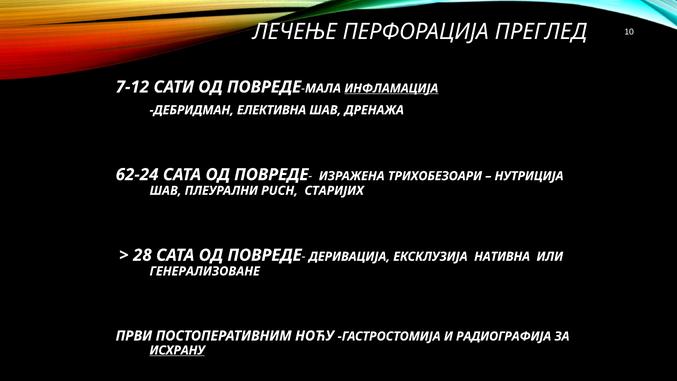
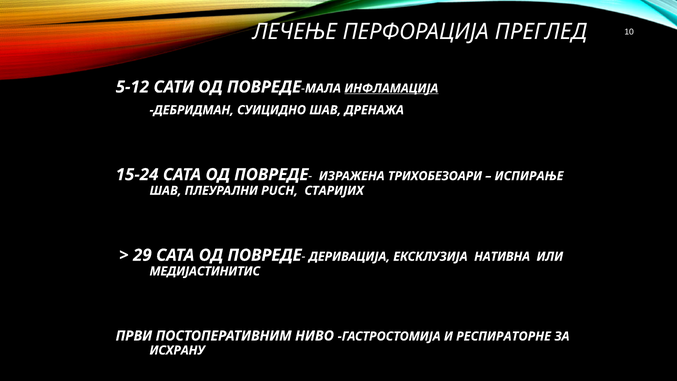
7-12: 7-12 -> 5-12
ЕЛЕКТИВНА: ЕЛЕКТИВНА -> СУИЦИДНО
62-24: 62-24 -> 15-24
НУТРИЦИЈА: НУТРИЦИЈА -> ИСПИРАЊЕ
28: 28 -> 29
ГЕНЕРАЛИЗОВАНЕ: ГЕНЕРАЛИЗОВАНЕ -> МЕДИЈАСТИНИТИС
НОЋУ: НОЋУ -> НИВО
РАДИОГРАФИЈА: РАДИОГРАФИЈА -> РЕСПИРАТОРНЕ
ИСХРАНУ underline: present -> none
